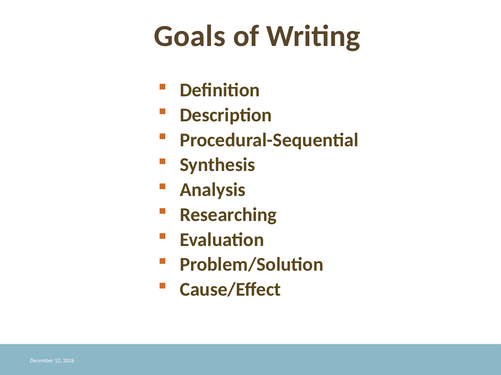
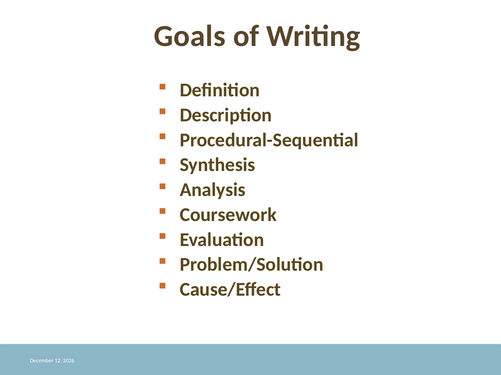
Researching: Researching -> Coursework
